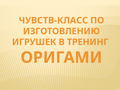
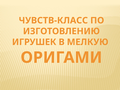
ТРЕНИНГ: ТРЕНИНГ -> МЕЛКУЮ
